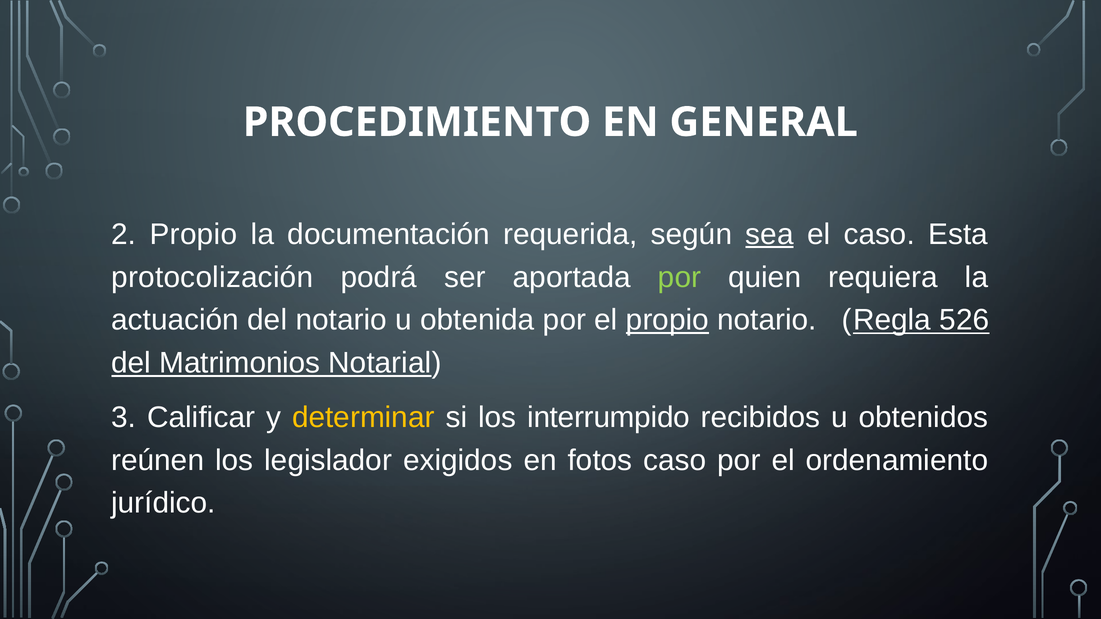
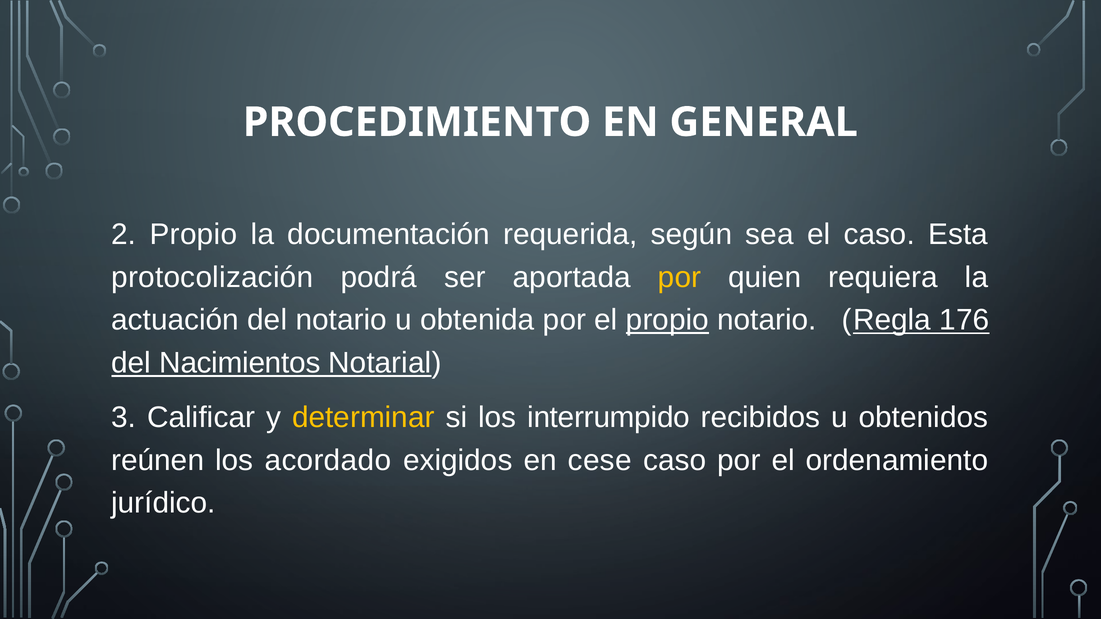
sea underline: present -> none
por at (679, 277) colour: light green -> yellow
526: 526 -> 176
Matrimonios: Matrimonios -> Nacimientos
legislador: legislador -> acordado
fotos: fotos -> cese
